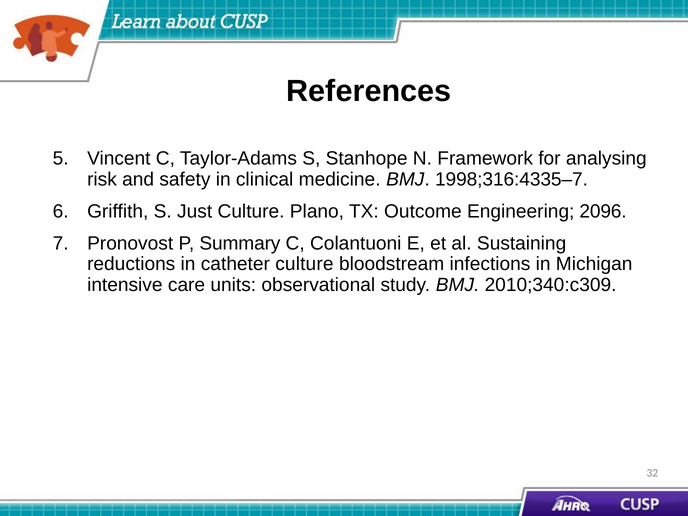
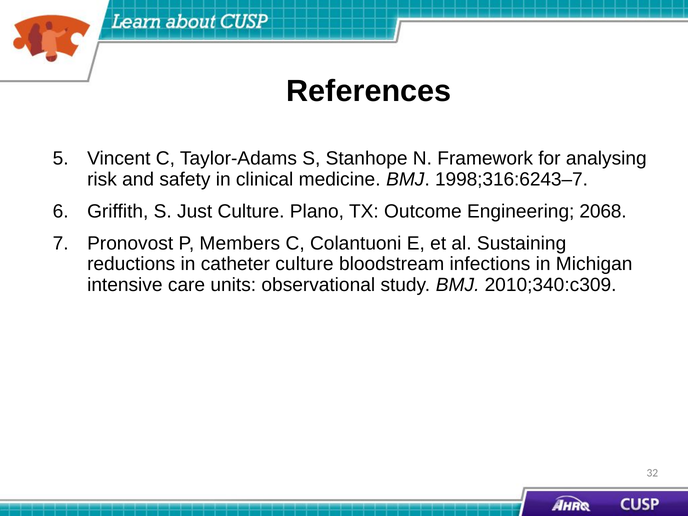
1998;316:4335–7: 1998;316:4335–7 -> 1998;316:6243–7
2096: 2096 -> 2068
Summary: Summary -> Members
